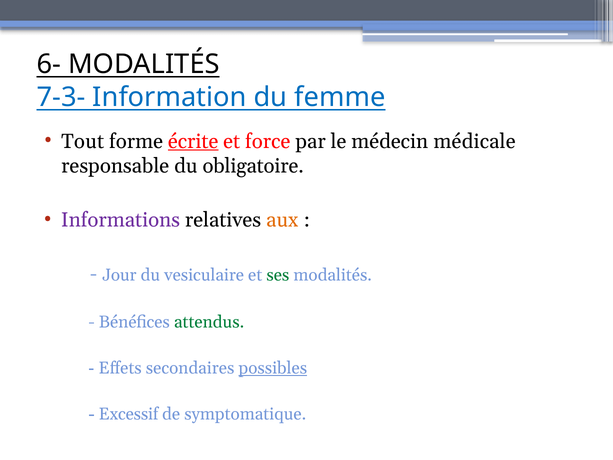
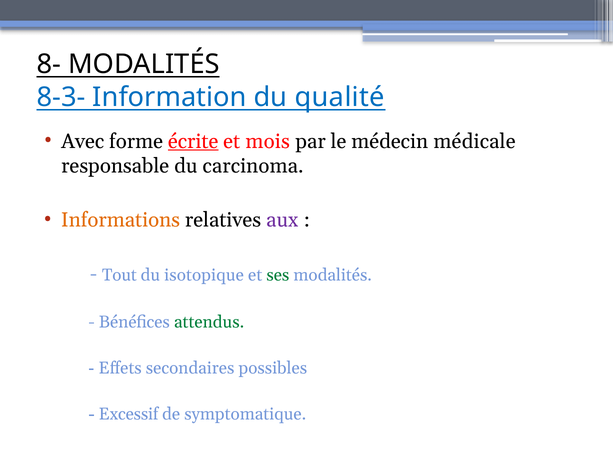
6-: 6- -> 8-
7-3-: 7-3- -> 8-3-
femme: femme -> qualité
Tout: Tout -> Avec
force: force -> mois
obligatoire: obligatoire -> carcinoma
Informations colour: purple -> orange
aux colour: orange -> purple
Jour: Jour -> Tout
vesiculaire: vesiculaire -> isotopique
possibles underline: present -> none
